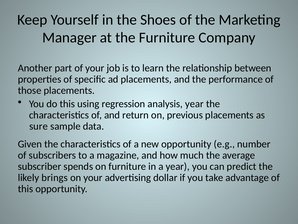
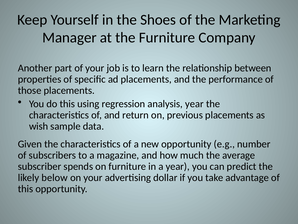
sure: sure -> wish
brings: brings -> below
